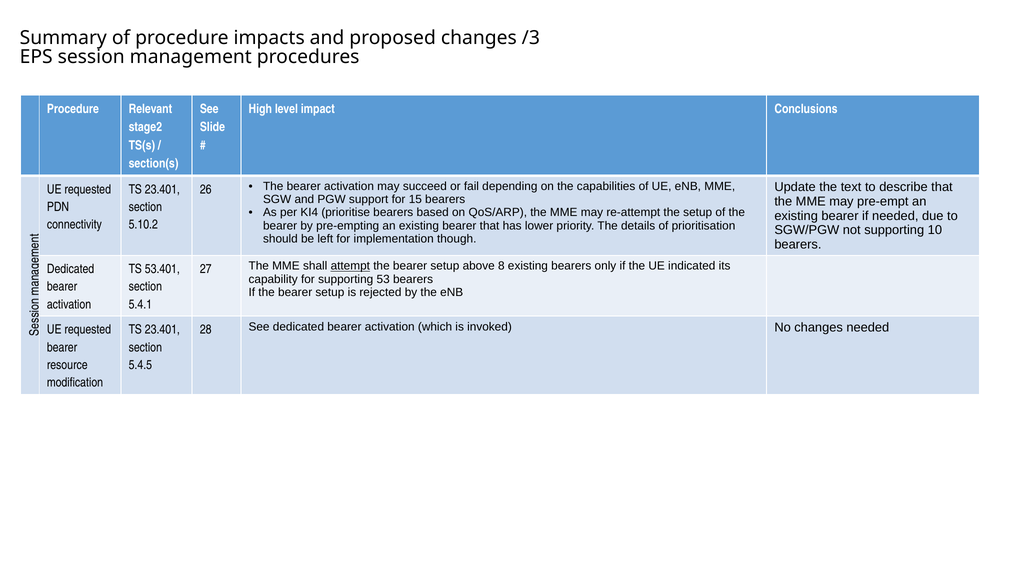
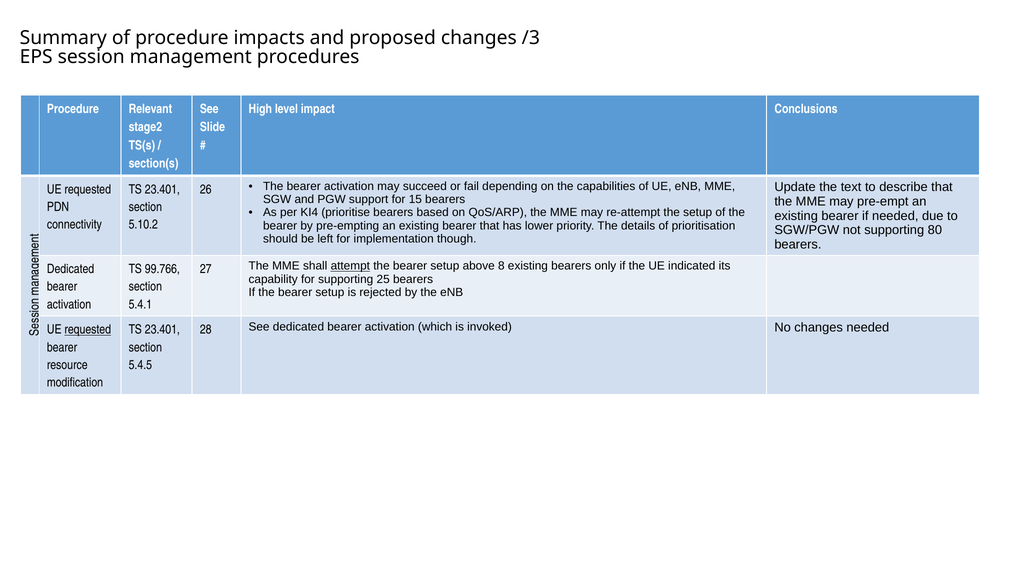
10: 10 -> 80
53.401: 53.401 -> 99.766
53: 53 -> 25
requested at (88, 330) underline: none -> present
